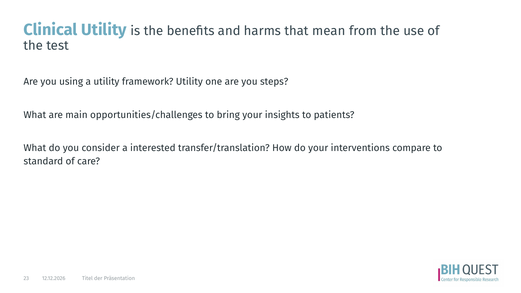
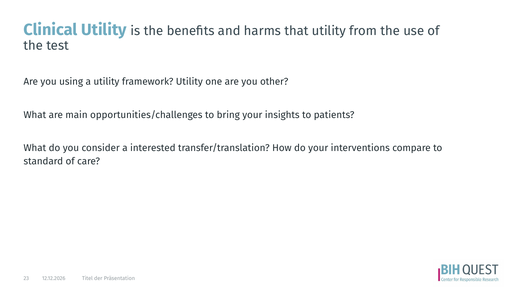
that mean: mean -> utility
steps: steps -> other
